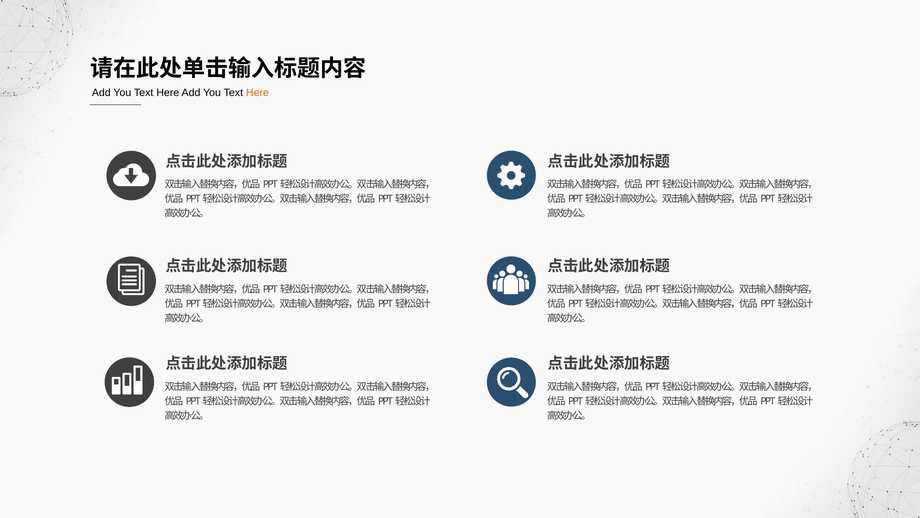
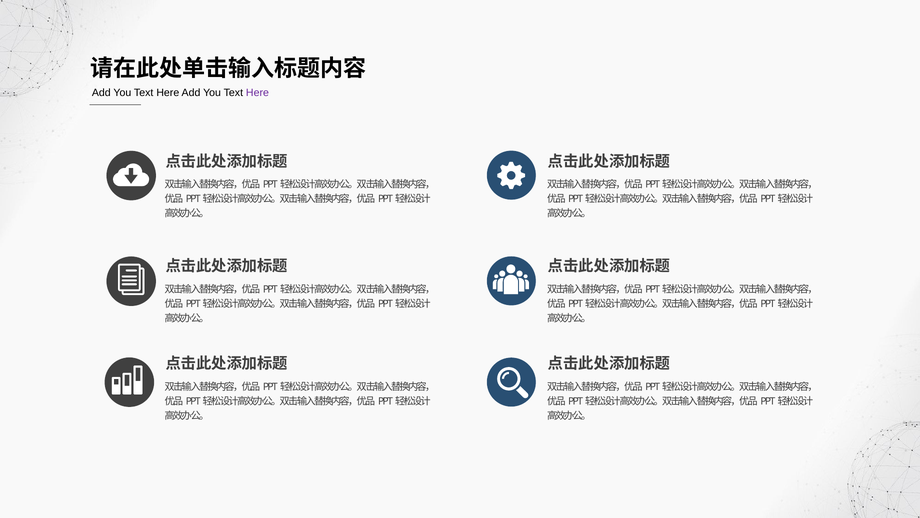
Here at (257, 93) colour: orange -> purple
